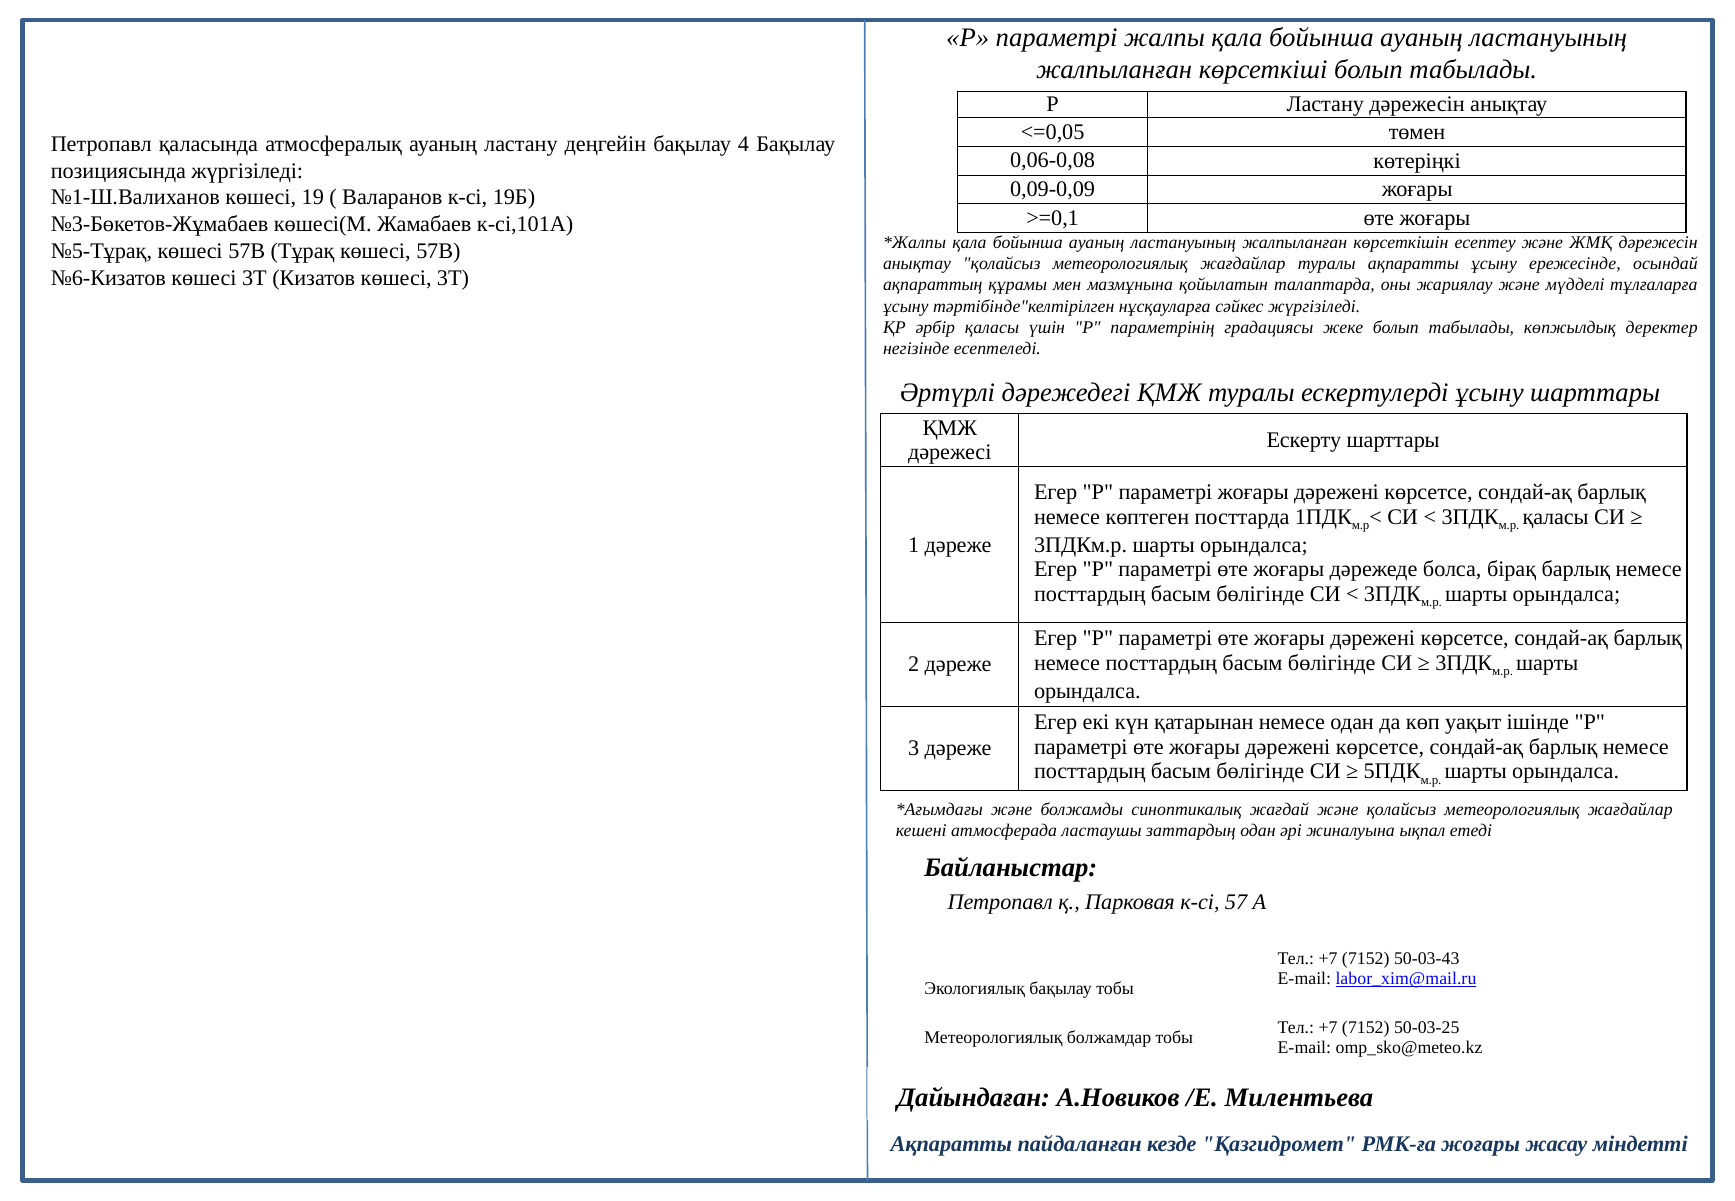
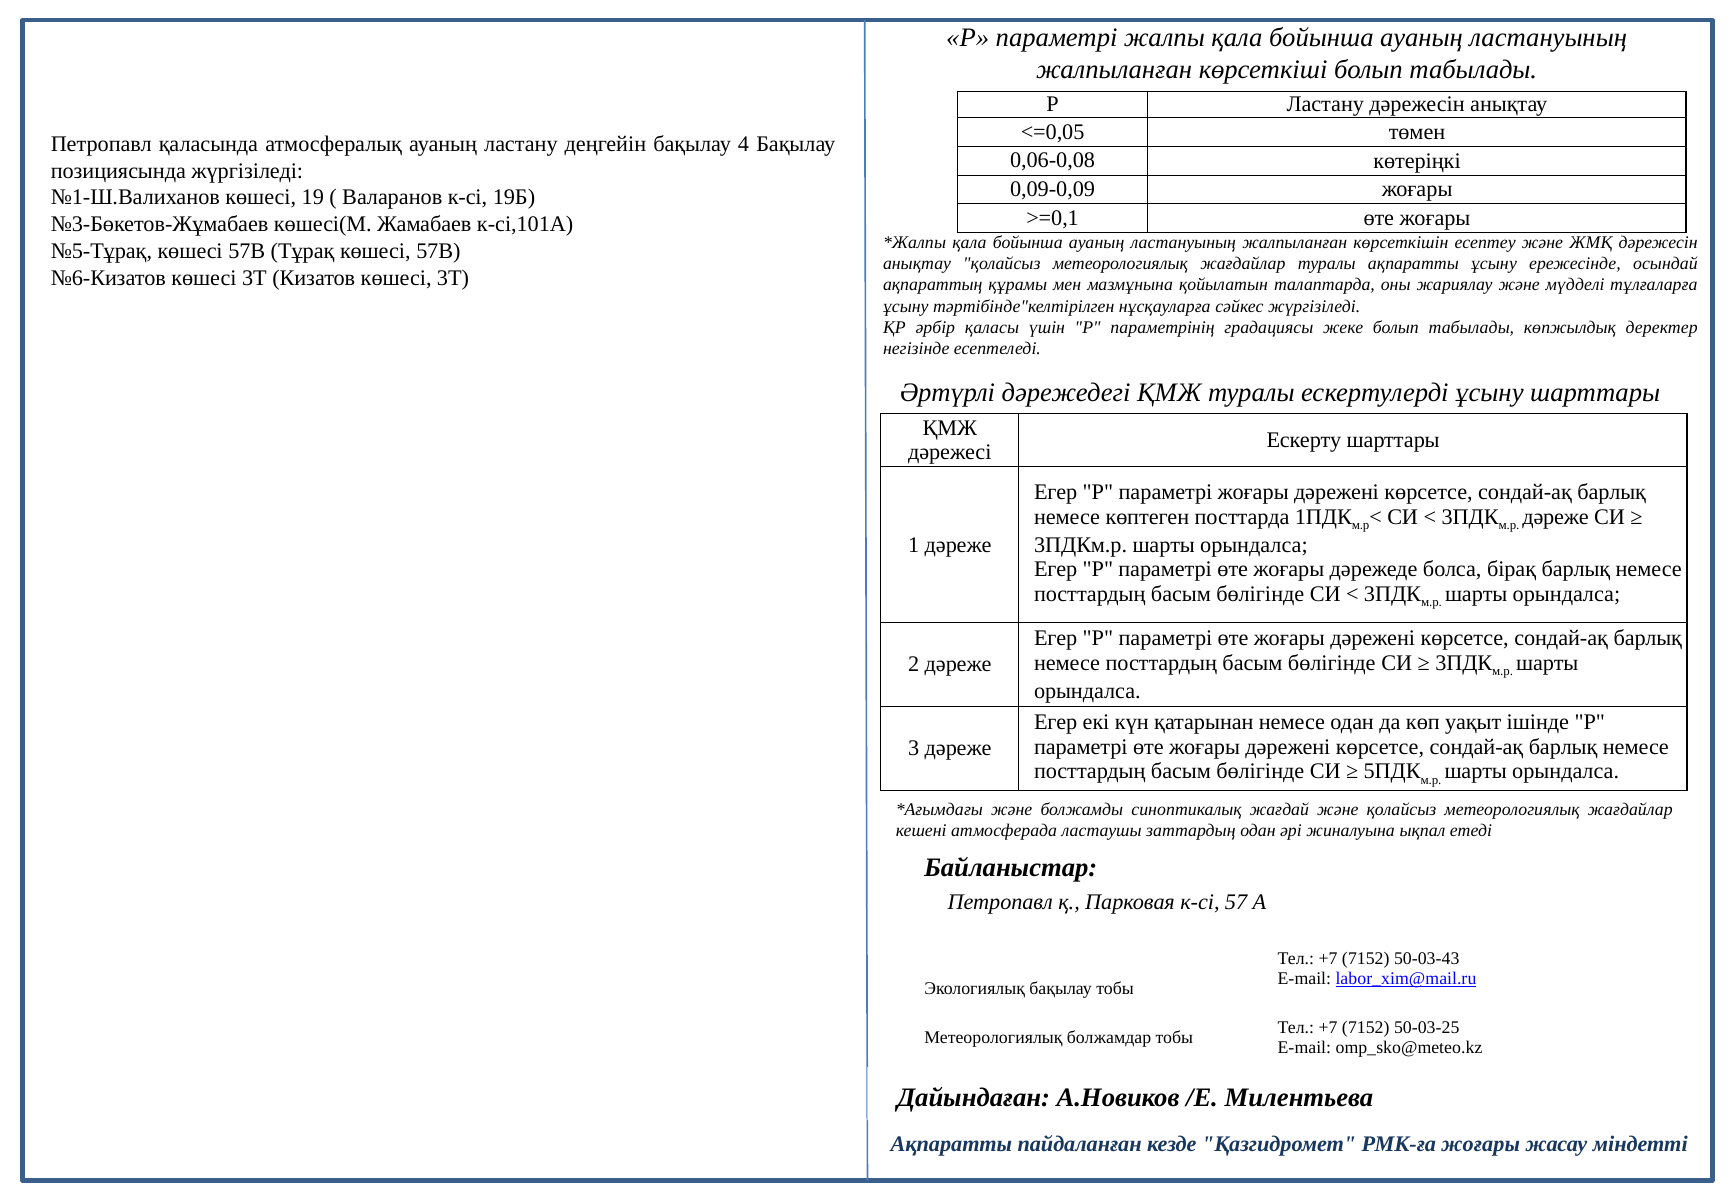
қаласы at (1556, 517): қаласы -> дәреже
